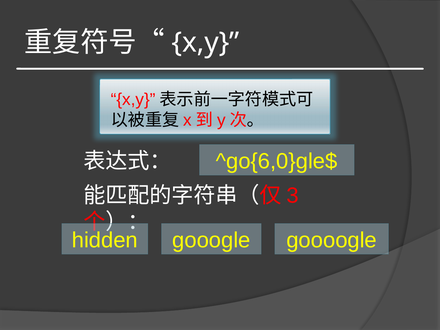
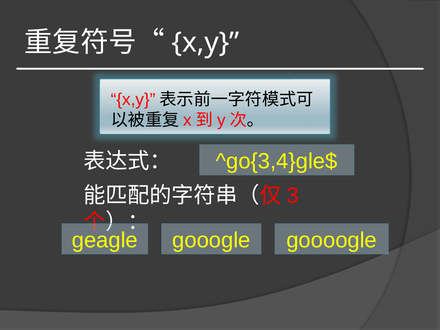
^go{6,0}gle$: ^go{6,0}gle$ -> ^go{3,4}gle$
hidden: hidden -> geagle
